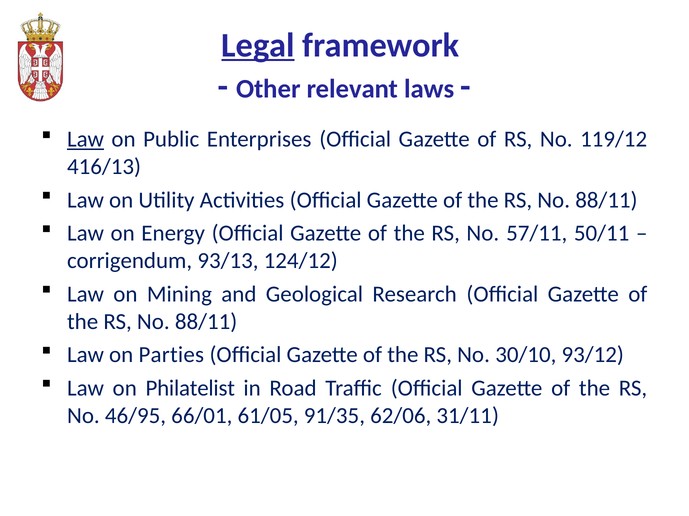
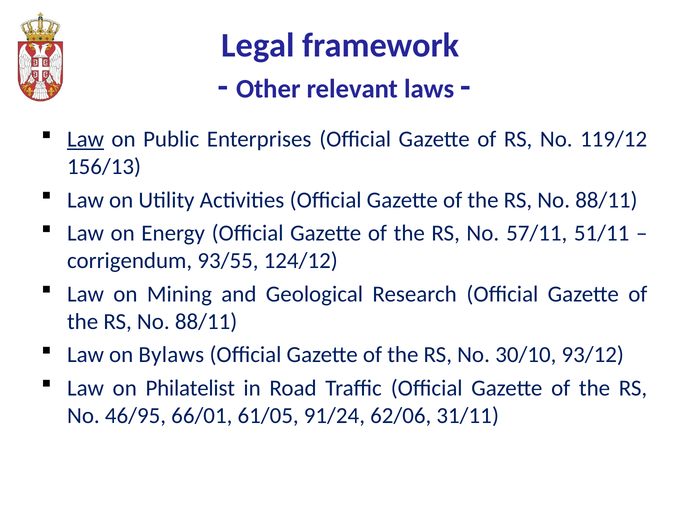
Legal underline: present -> none
416/13: 416/13 -> 156/13
50/11: 50/11 -> 51/11
93/13: 93/13 -> 93/55
Parties: Parties -> Bylaws
91/35: 91/35 -> 91/24
